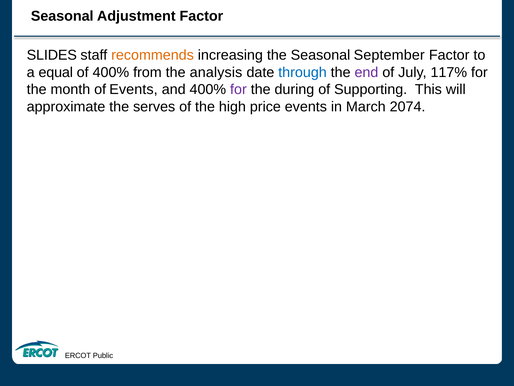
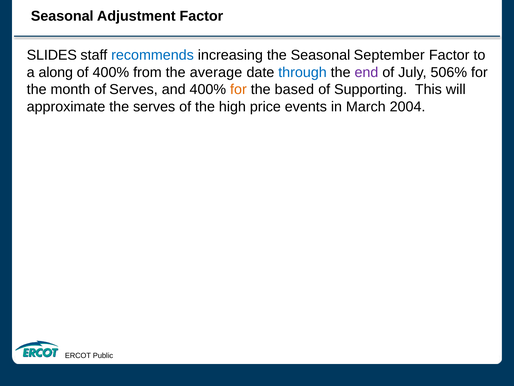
recommends colour: orange -> blue
equal: equal -> along
analysis: analysis -> average
117%: 117% -> 506%
of Events: Events -> Serves
for at (238, 89) colour: purple -> orange
during: during -> based
2074: 2074 -> 2004
